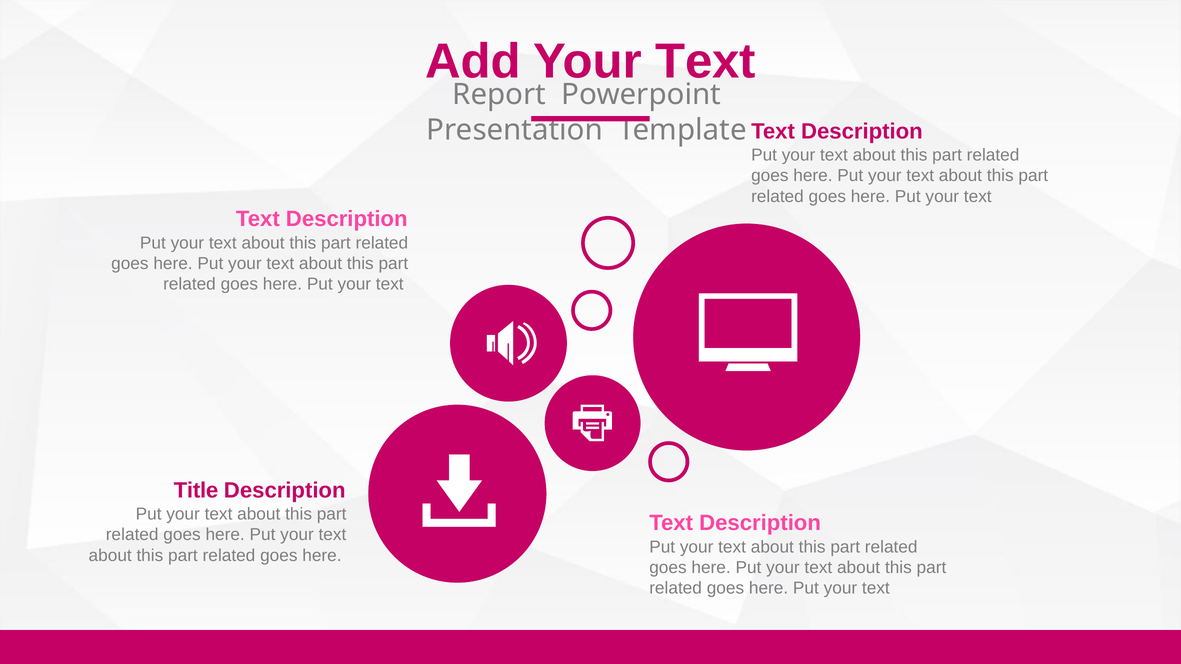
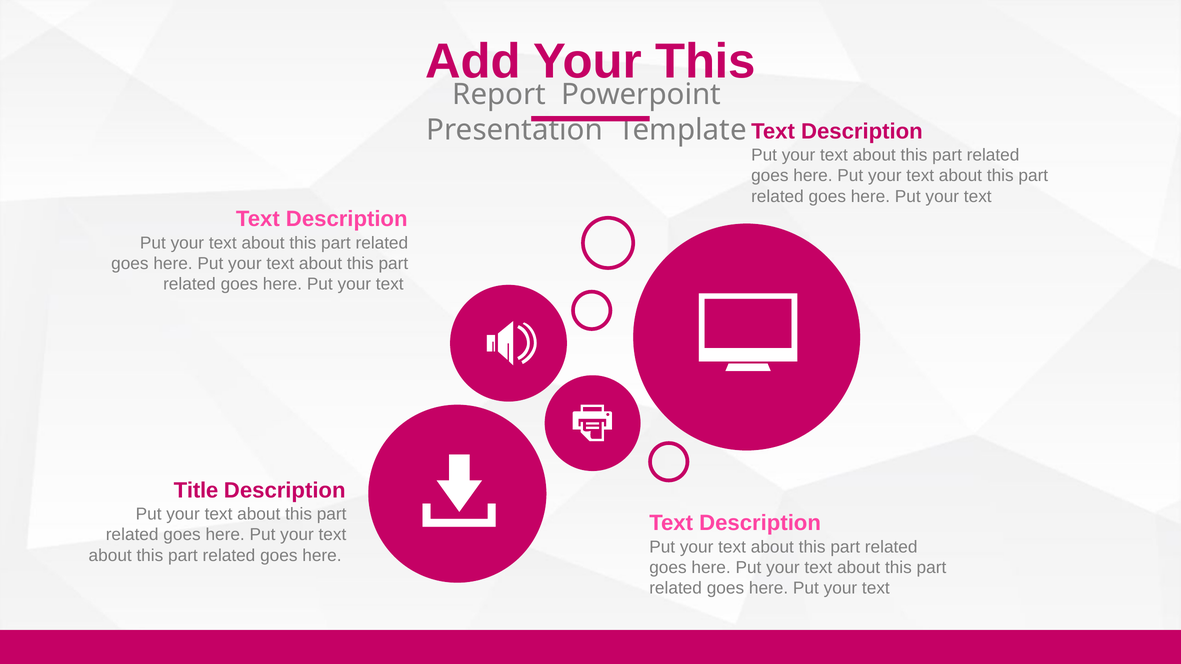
Add Your Text: Text -> This
